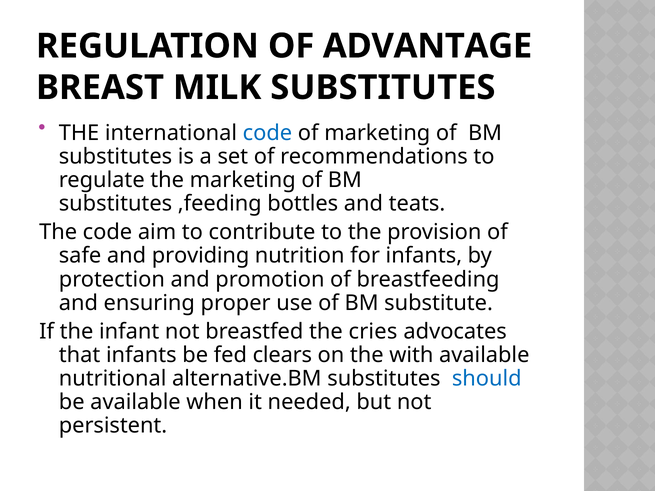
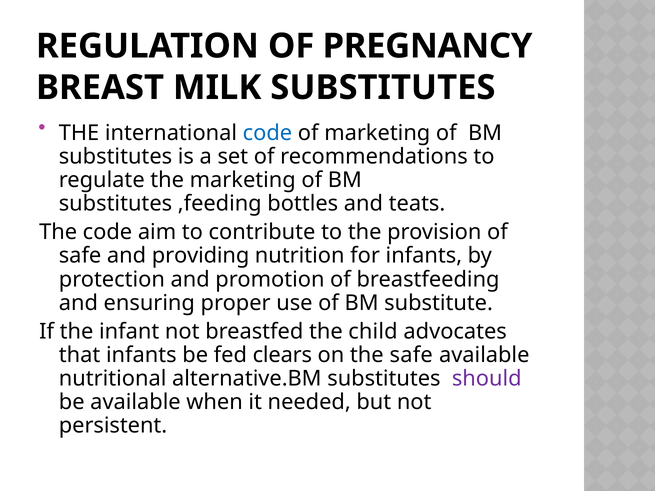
ADVANTAGE: ADVANTAGE -> PREGNANCY
cries: cries -> child
the with: with -> safe
should colour: blue -> purple
